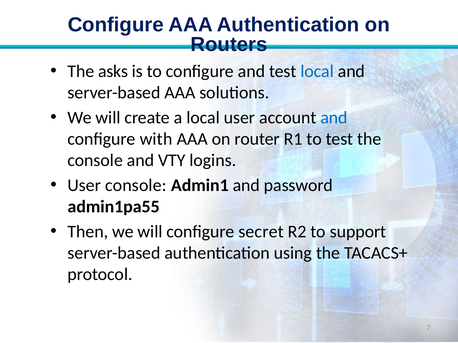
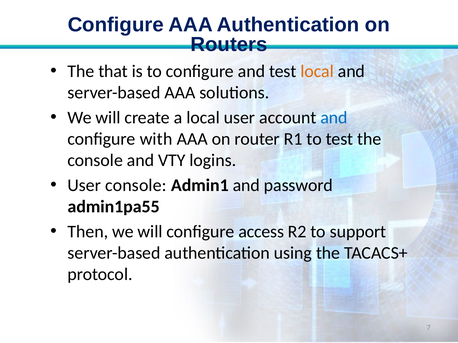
asks: asks -> that
local at (317, 71) colour: blue -> orange
secret: secret -> access
